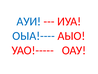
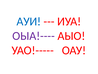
ОЫА!---- colour: blue -> purple
